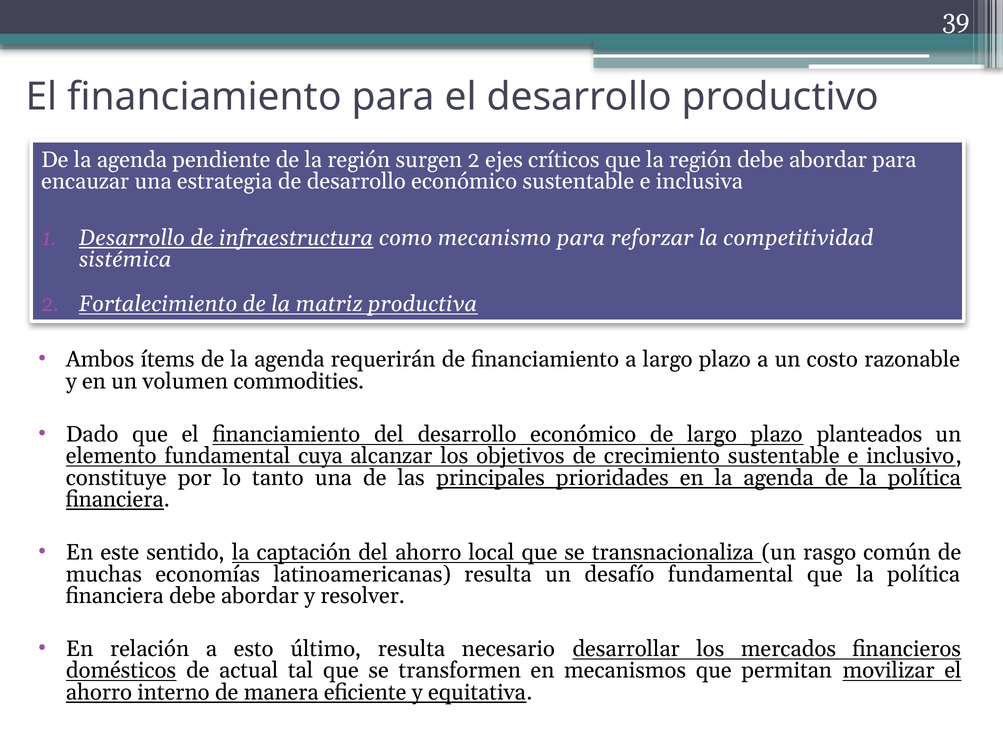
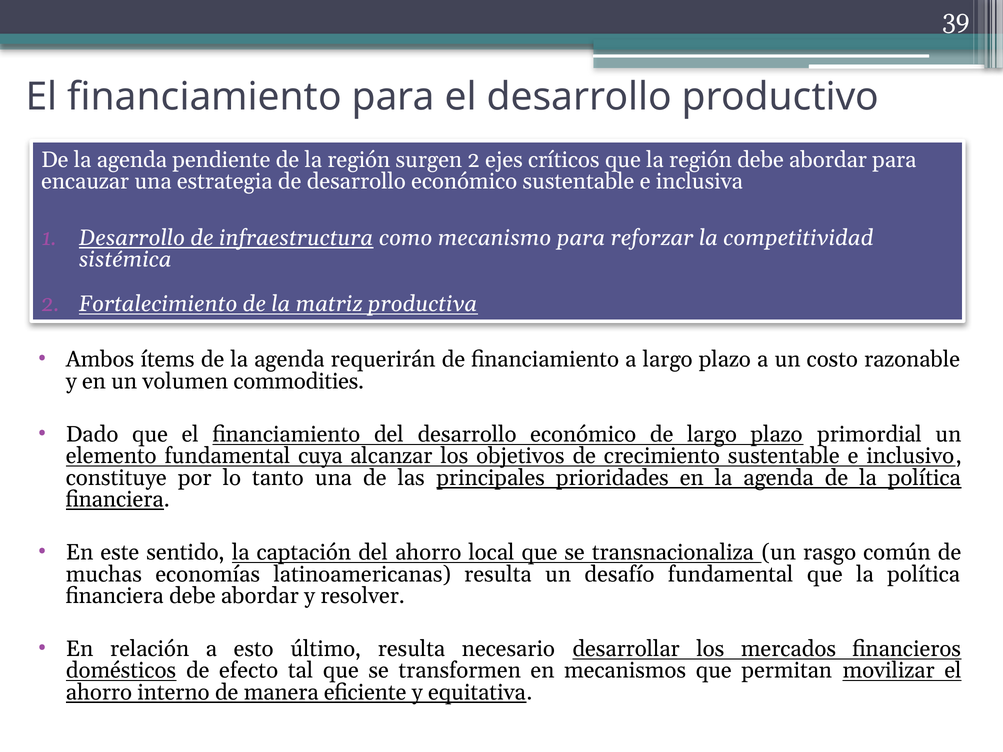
planteados: planteados -> primordial
actual: actual -> efecto
